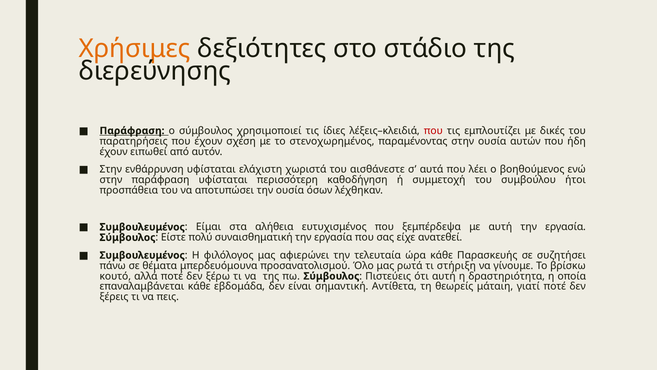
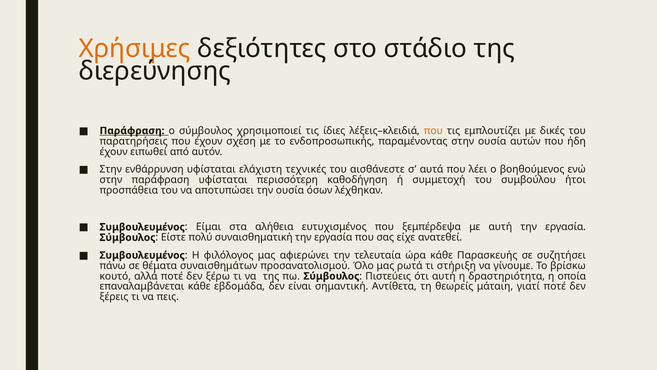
που at (433, 131) colour: red -> orange
στενοχωρημένος: στενοχωρημένος -> ενδοπροσωπικής
χωριστά: χωριστά -> τεχνικές
μπερδευόμουνα: μπερδευόμουνα -> συναισθημάτων
